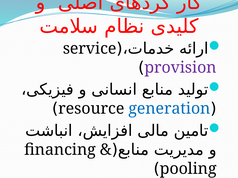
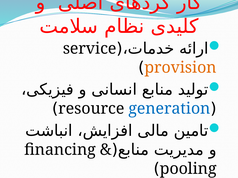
provision colour: purple -> orange
